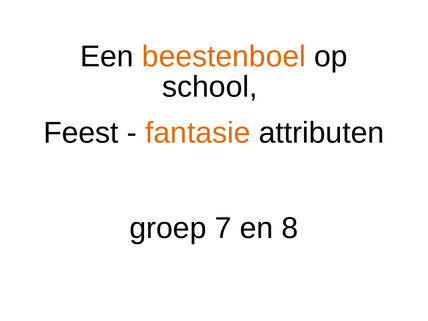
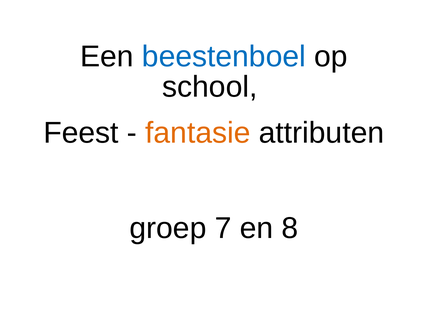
beestenboel colour: orange -> blue
